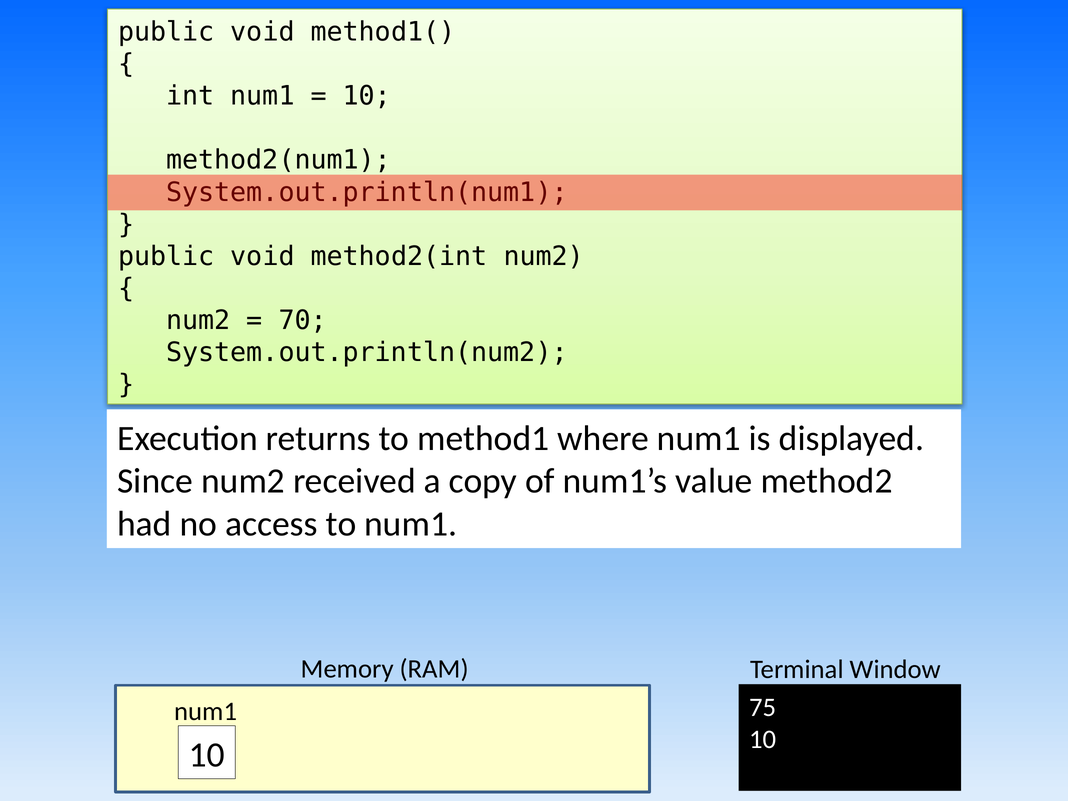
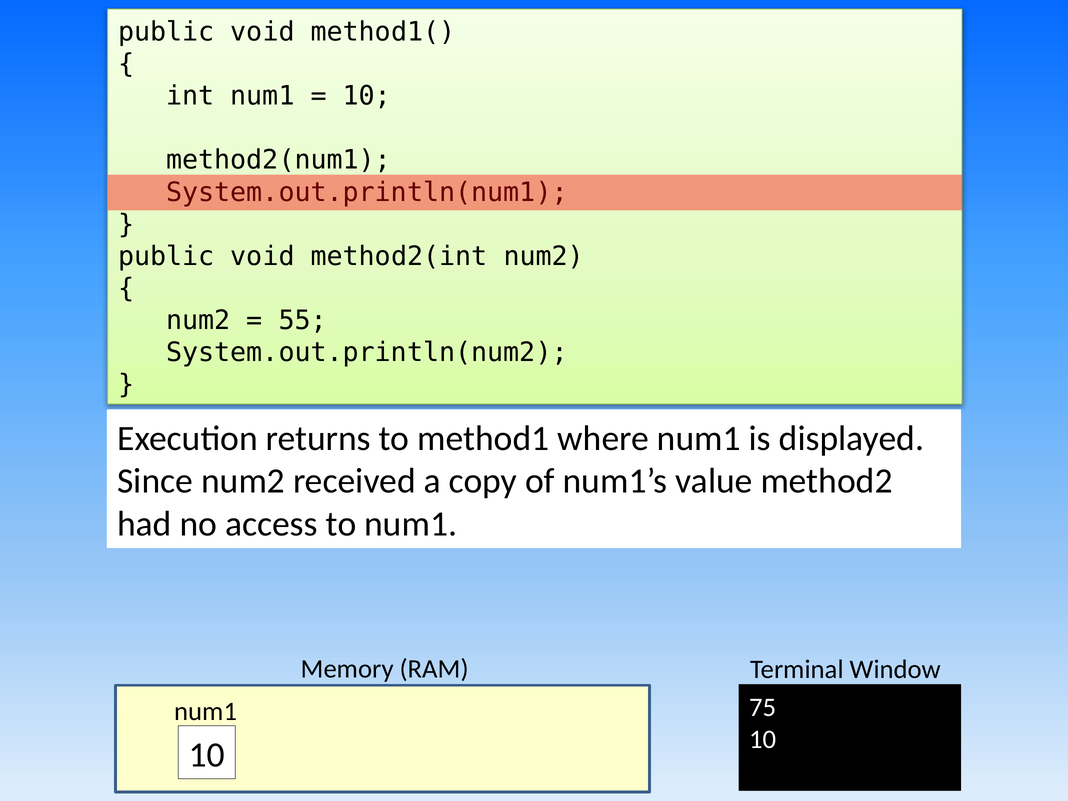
70: 70 -> 55
